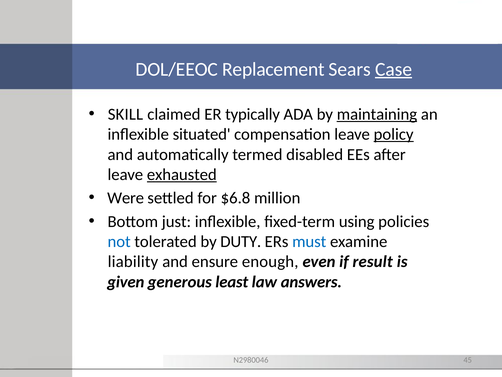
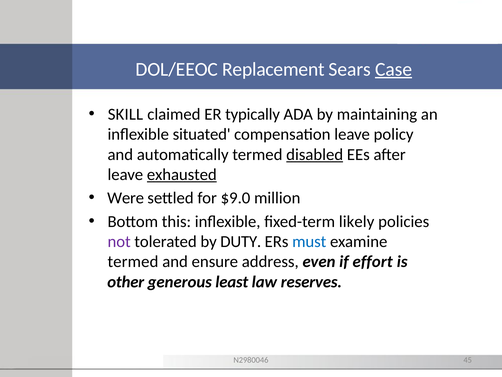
maintaining underline: present -> none
policy underline: present -> none
disabled underline: none -> present
$6.8: $6.8 -> $9.0
just: just -> this
using: using -> likely
not colour: blue -> purple
liability at (133, 261): liability -> termed
enough: enough -> address
result: result -> effort
given: given -> other
answers: answers -> reserves
